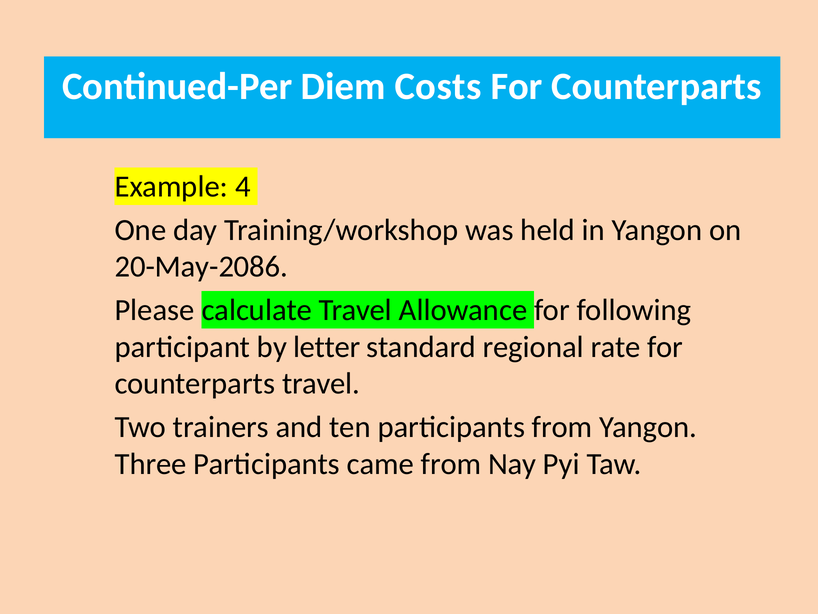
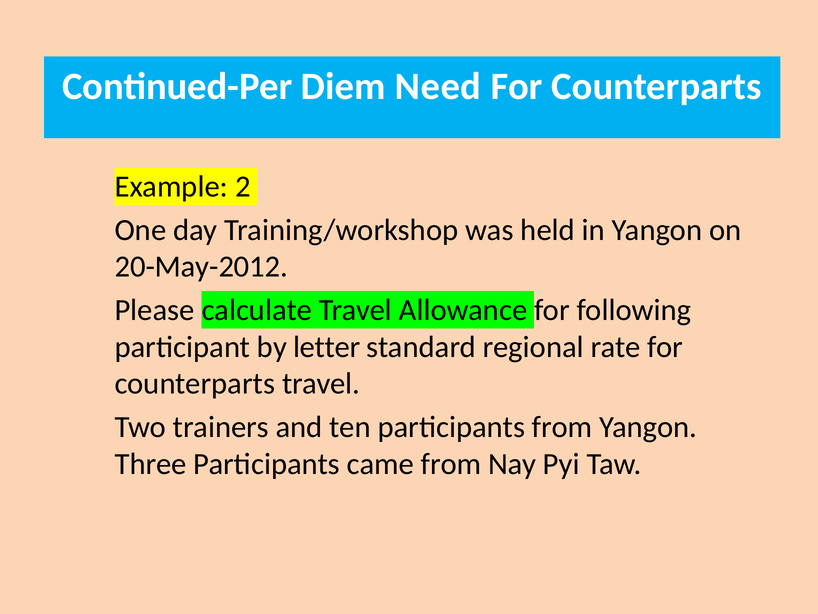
Costs: Costs -> Need
4: 4 -> 2
20-May-2086: 20-May-2086 -> 20-May-2012
